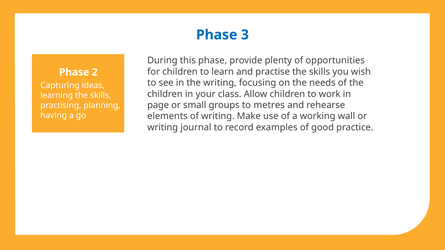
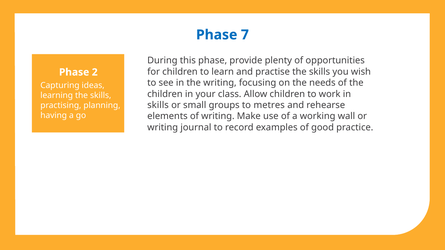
3: 3 -> 7
page at (158, 105): page -> skills
